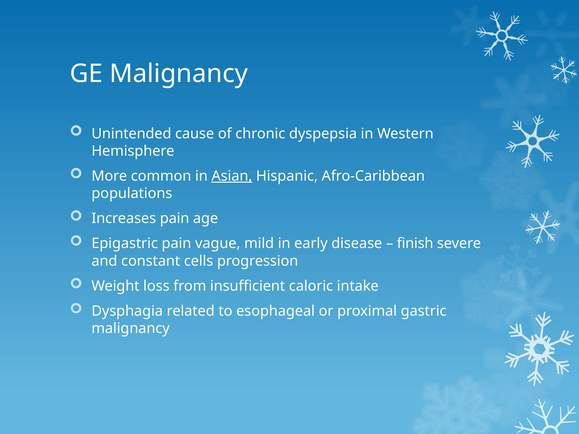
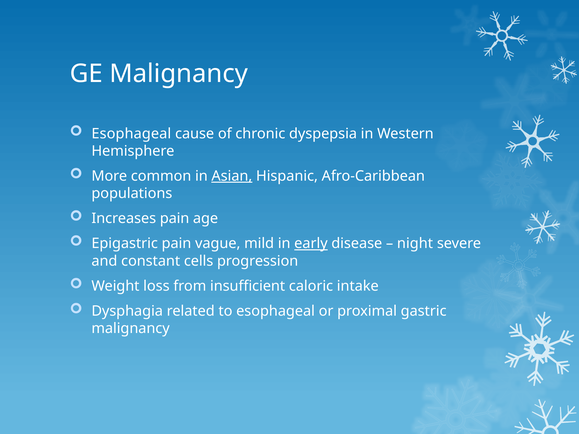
Unintended at (131, 134): Unintended -> Esophageal
early underline: none -> present
finish: finish -> night
